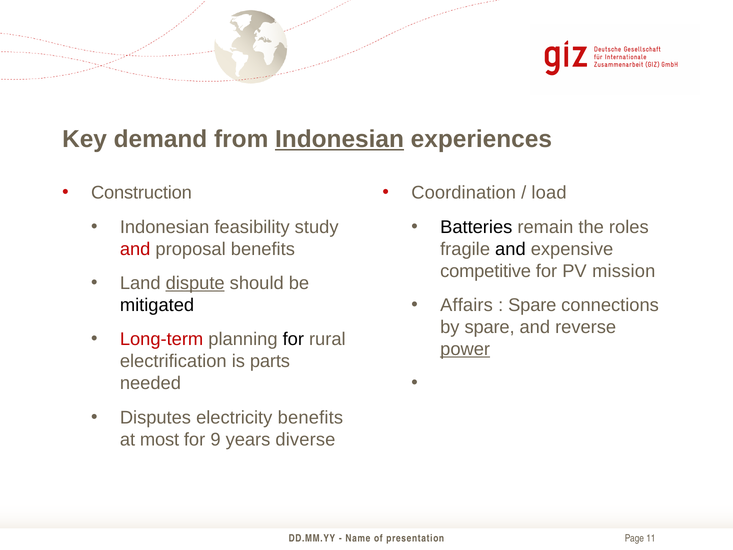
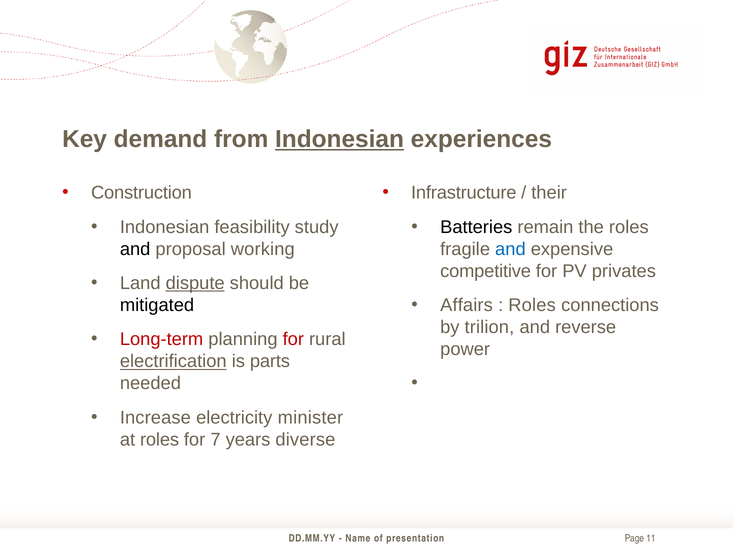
Coordination: Coordination -> Infrastructure
load: load -> their
and at (135, 249) colour: red -> black
proposal benefits: benefits -> working
and at (510, 249) colour: black -> blue
mission: mission -> privates
Spare at (532, 305): Spare -> Roles
by spare: spare -> trilion
for at (293, 339) colour: black -> red
power underline: present -> none
electrification underline: none -> present
Disputes: Disputes -> Increase
electricity benefits: benefits -> minister
at most: most -> roles
9: 9 -> 7
